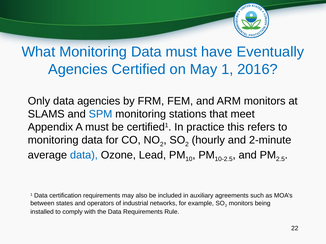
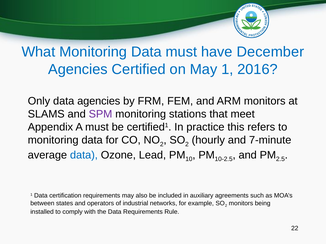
Eventually: Eventually -> December
SPM colour: blue -> purple
2-minute: 2-minute -> 7-minute
